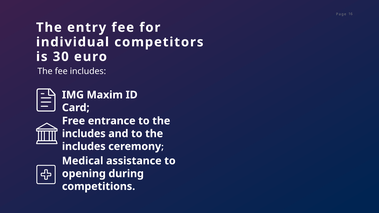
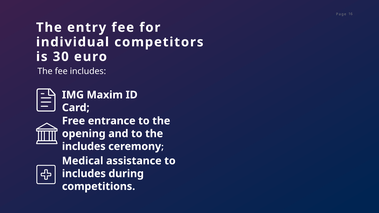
includes at (84, 134): includes -> opening
opening at (84, 174): opening -> includes
